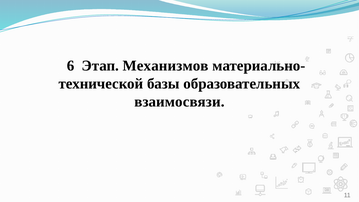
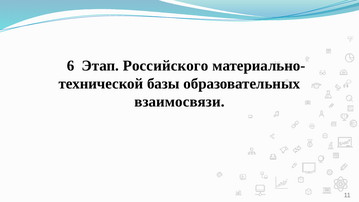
Механизмов: Механизмов -> Российского
